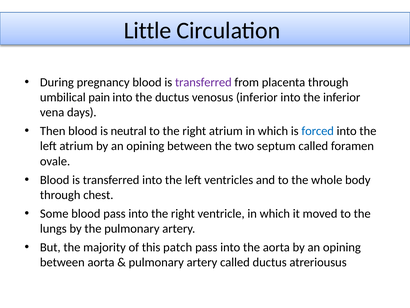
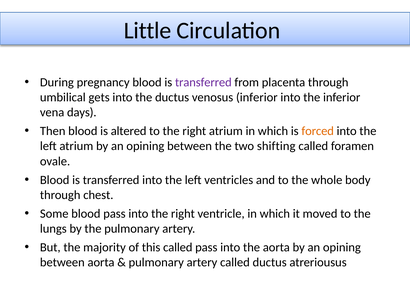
pain: pain -> gets
neutral: neutral -> altered
forced colour: blue -> orange
septum: septum -> shifting
this patch: patch -> called
